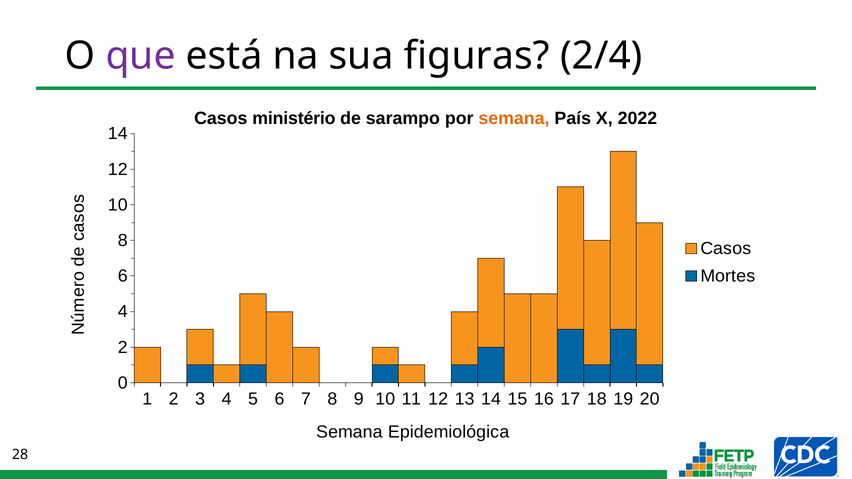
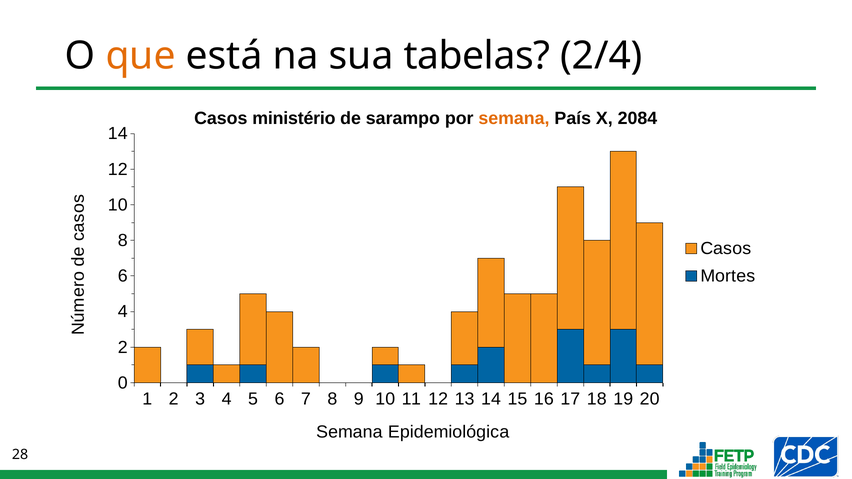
que colour: purple -> orange
figuras: figuras -> tabelas
2022: 2022 -> 2084
